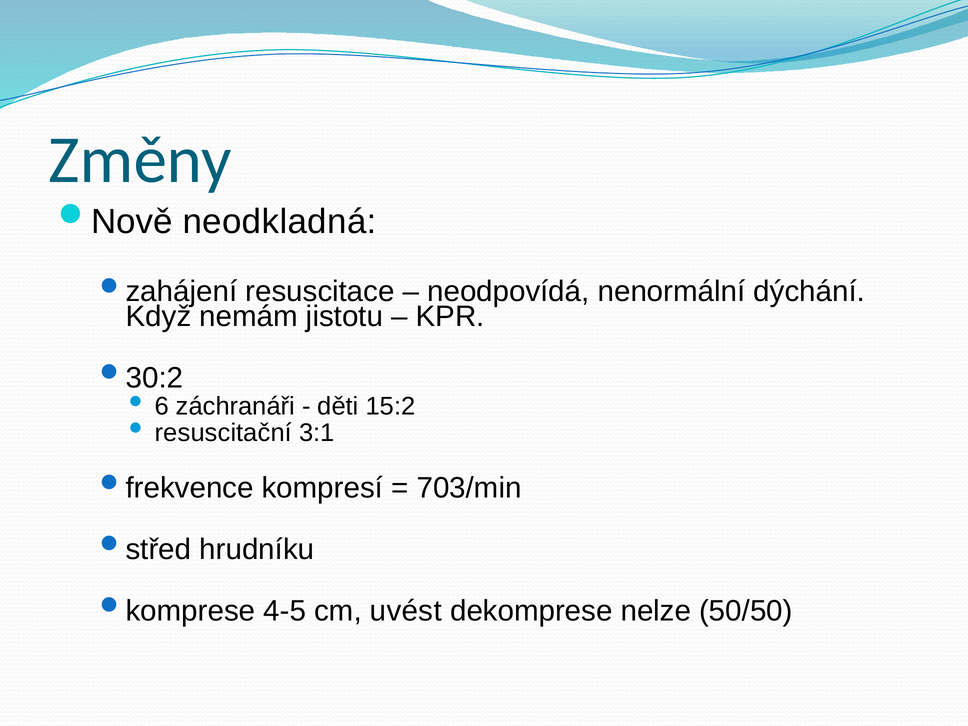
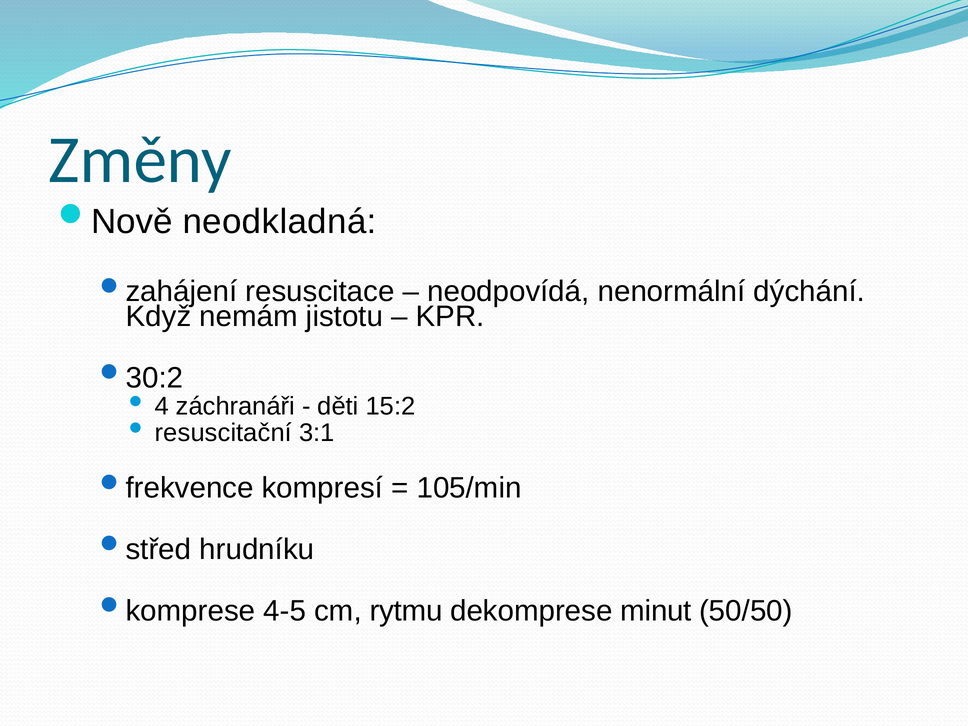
6: 6 -> 4
703/min: 703/min -> 105/min
uvést: uvést -> rytmu
nelze: nelze -> minut
